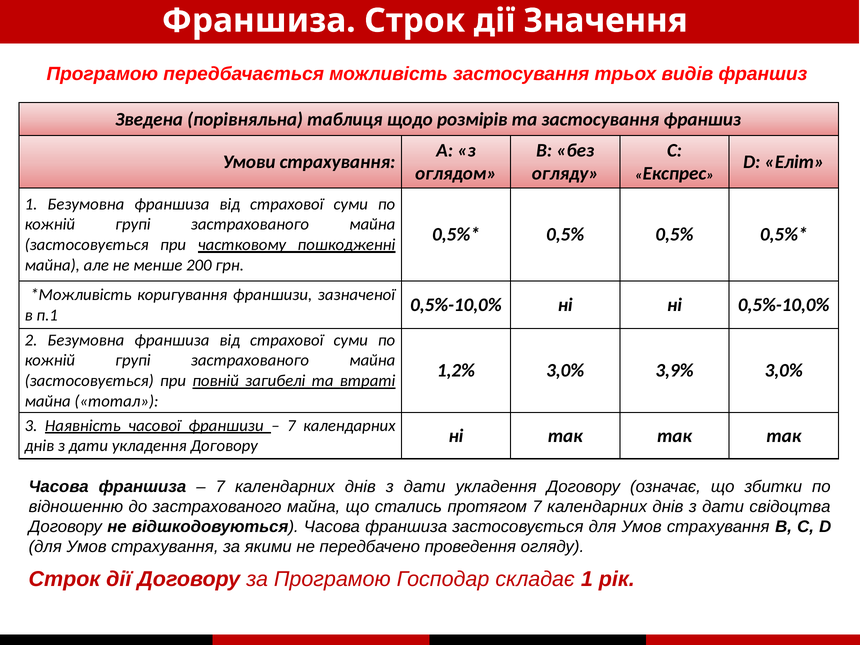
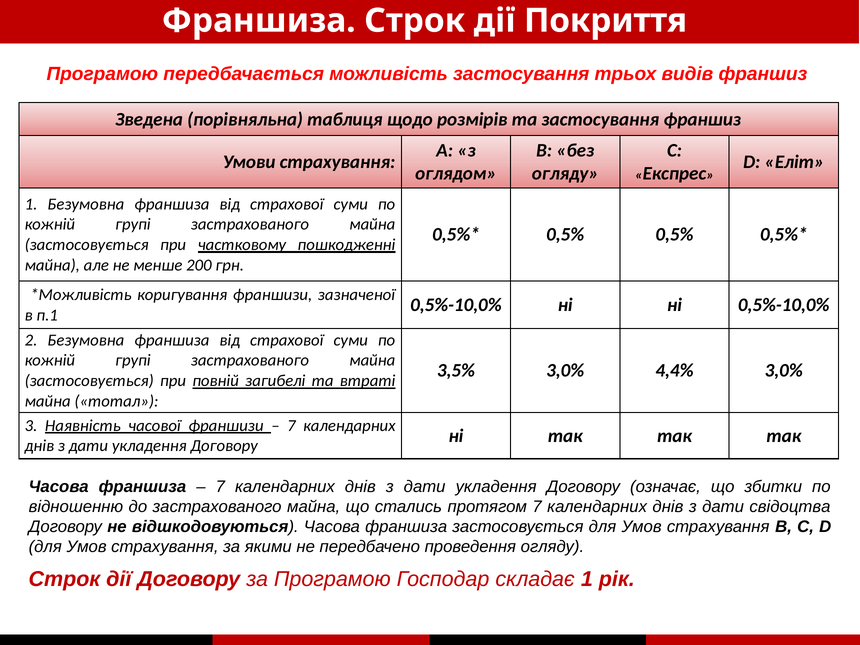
Значення: Значення -> Покриття
1,2%: 1,2% -> 3,5%
3,9%: 3,9% -> 4,4%
